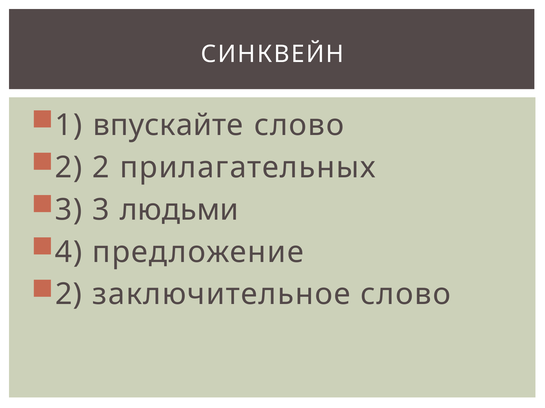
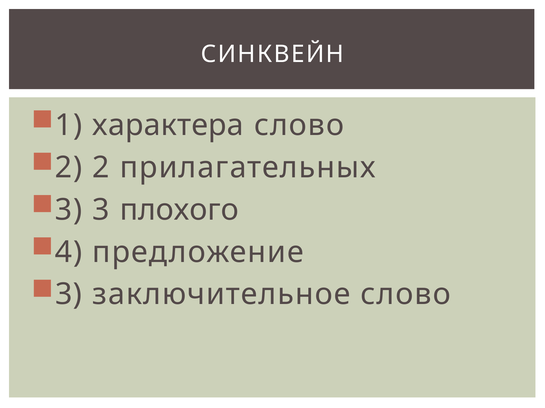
впускайте: впускайте -> характера
людьми: людьми -> плохого
2 at (68, 295): 2 -> 3
